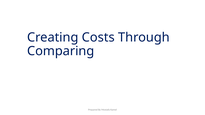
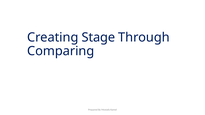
Costs: Costs -> Stage
